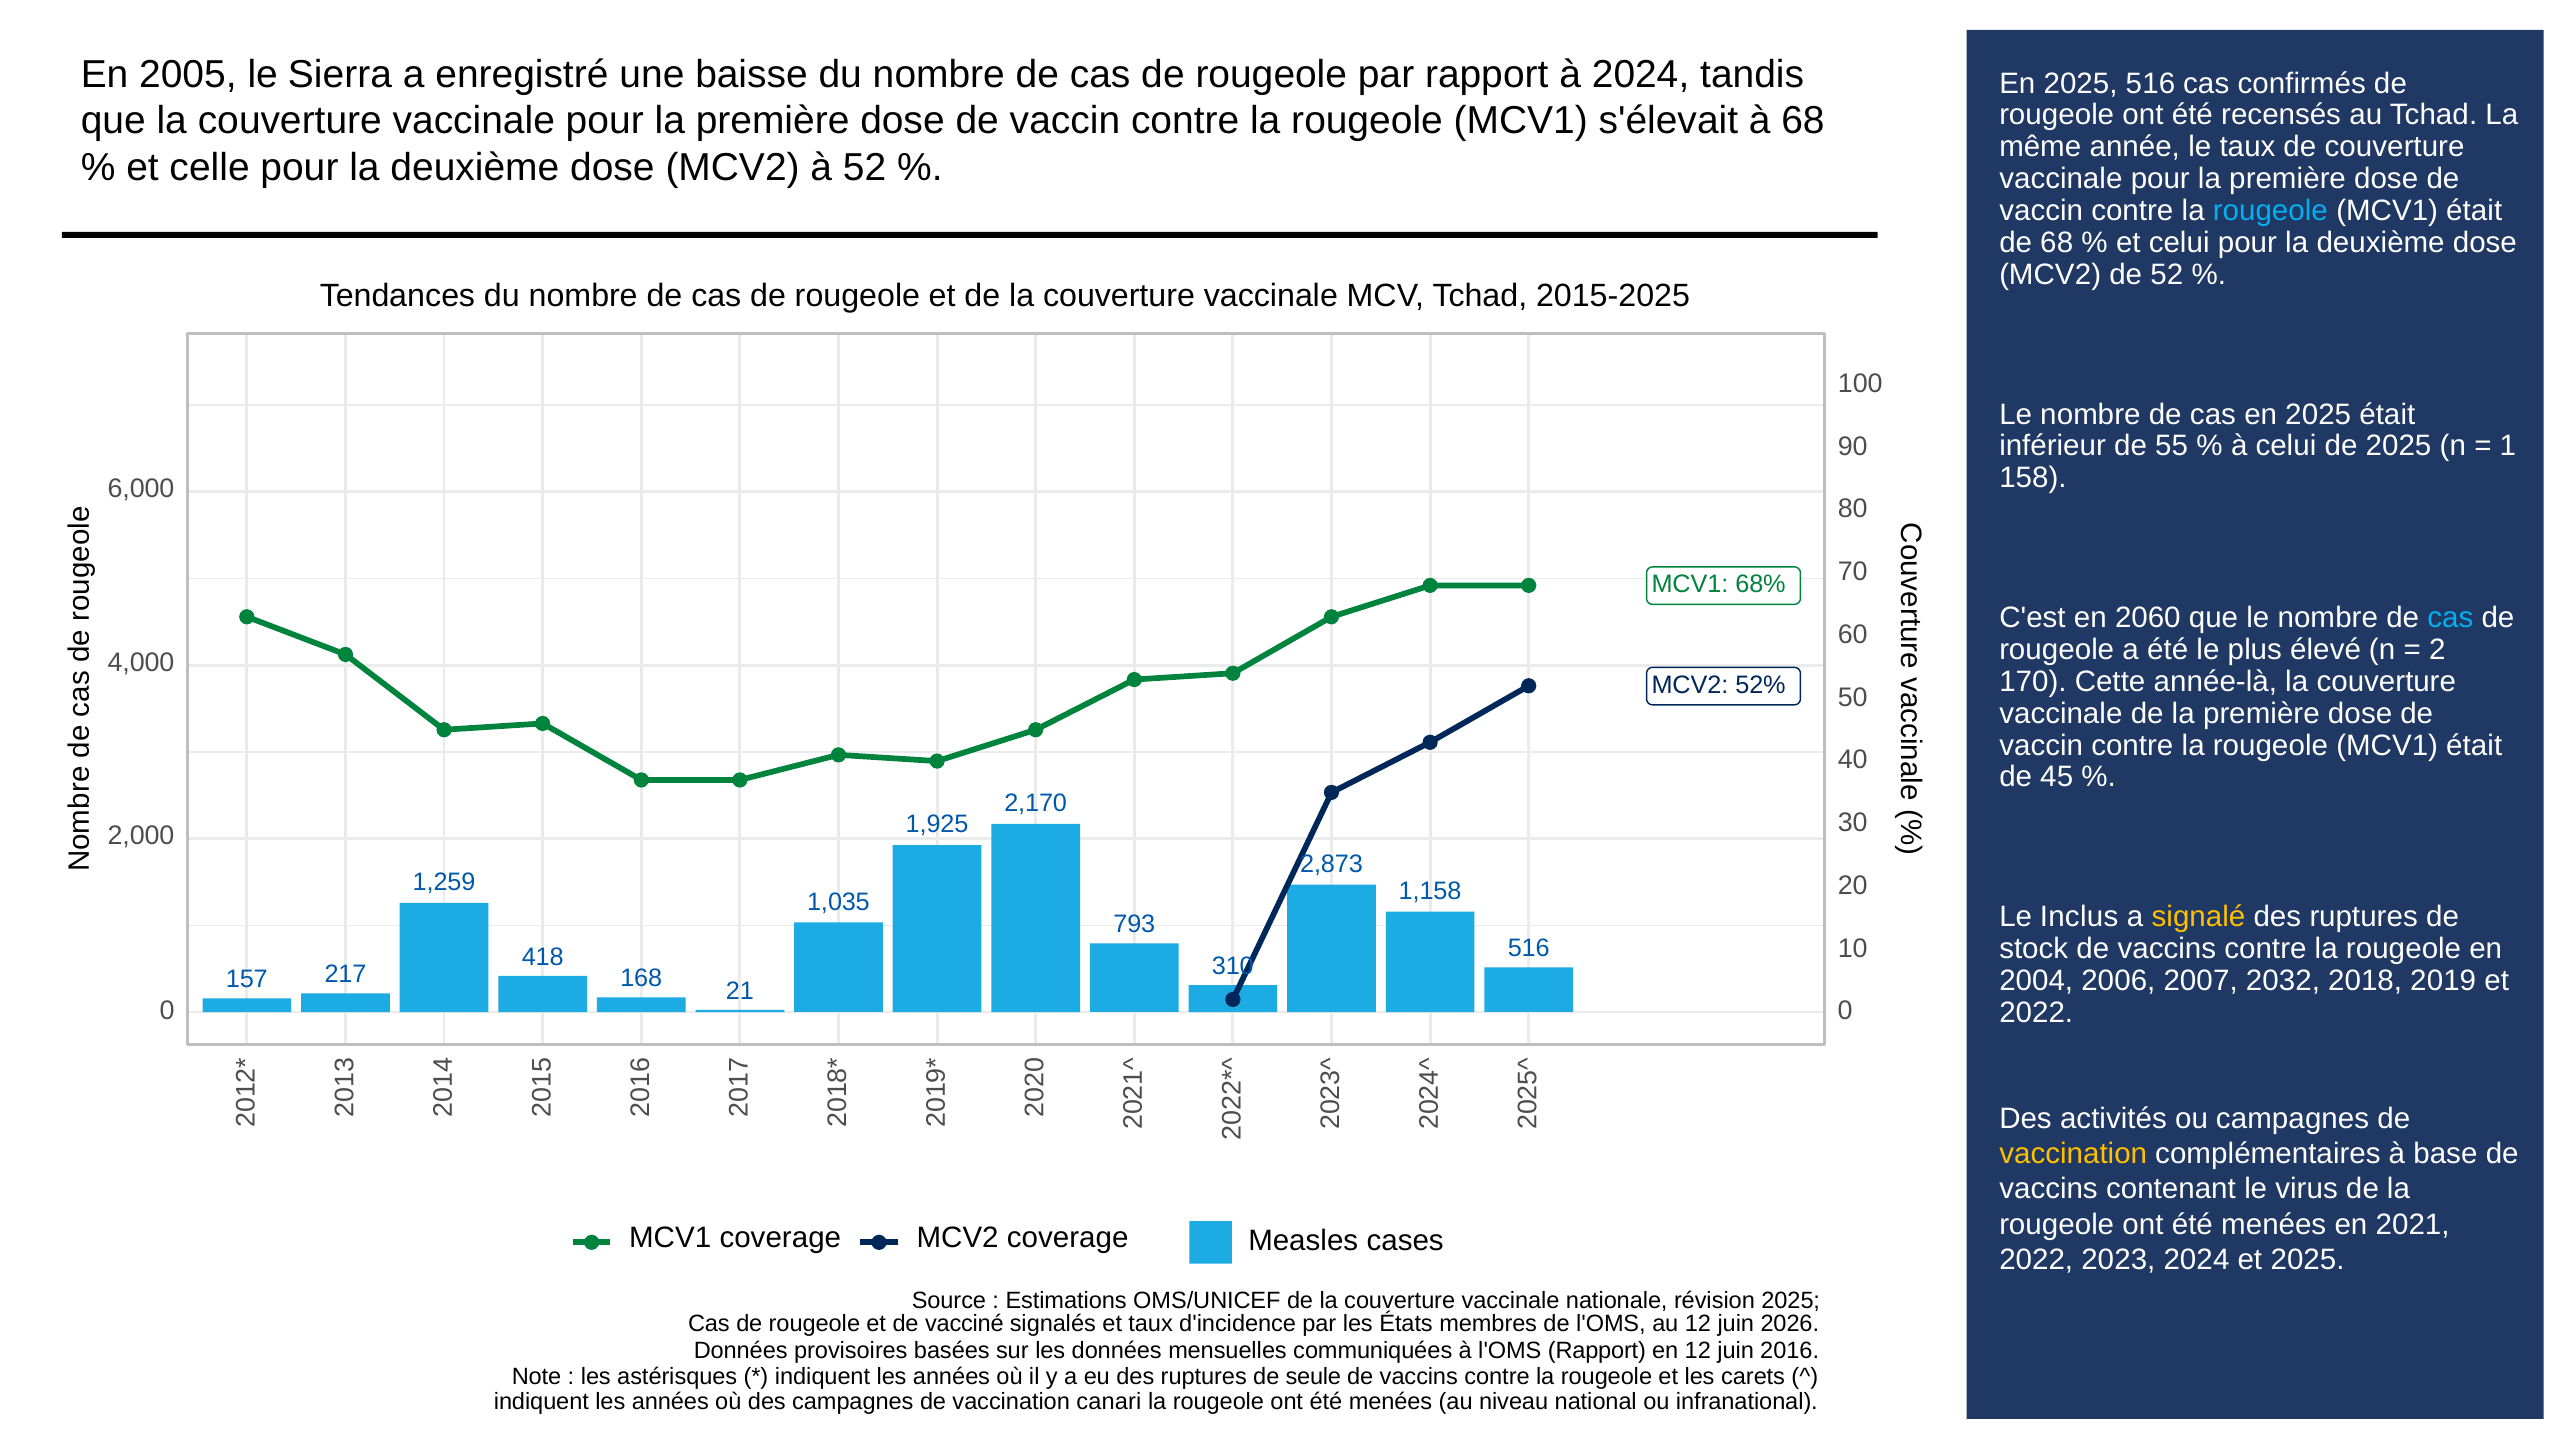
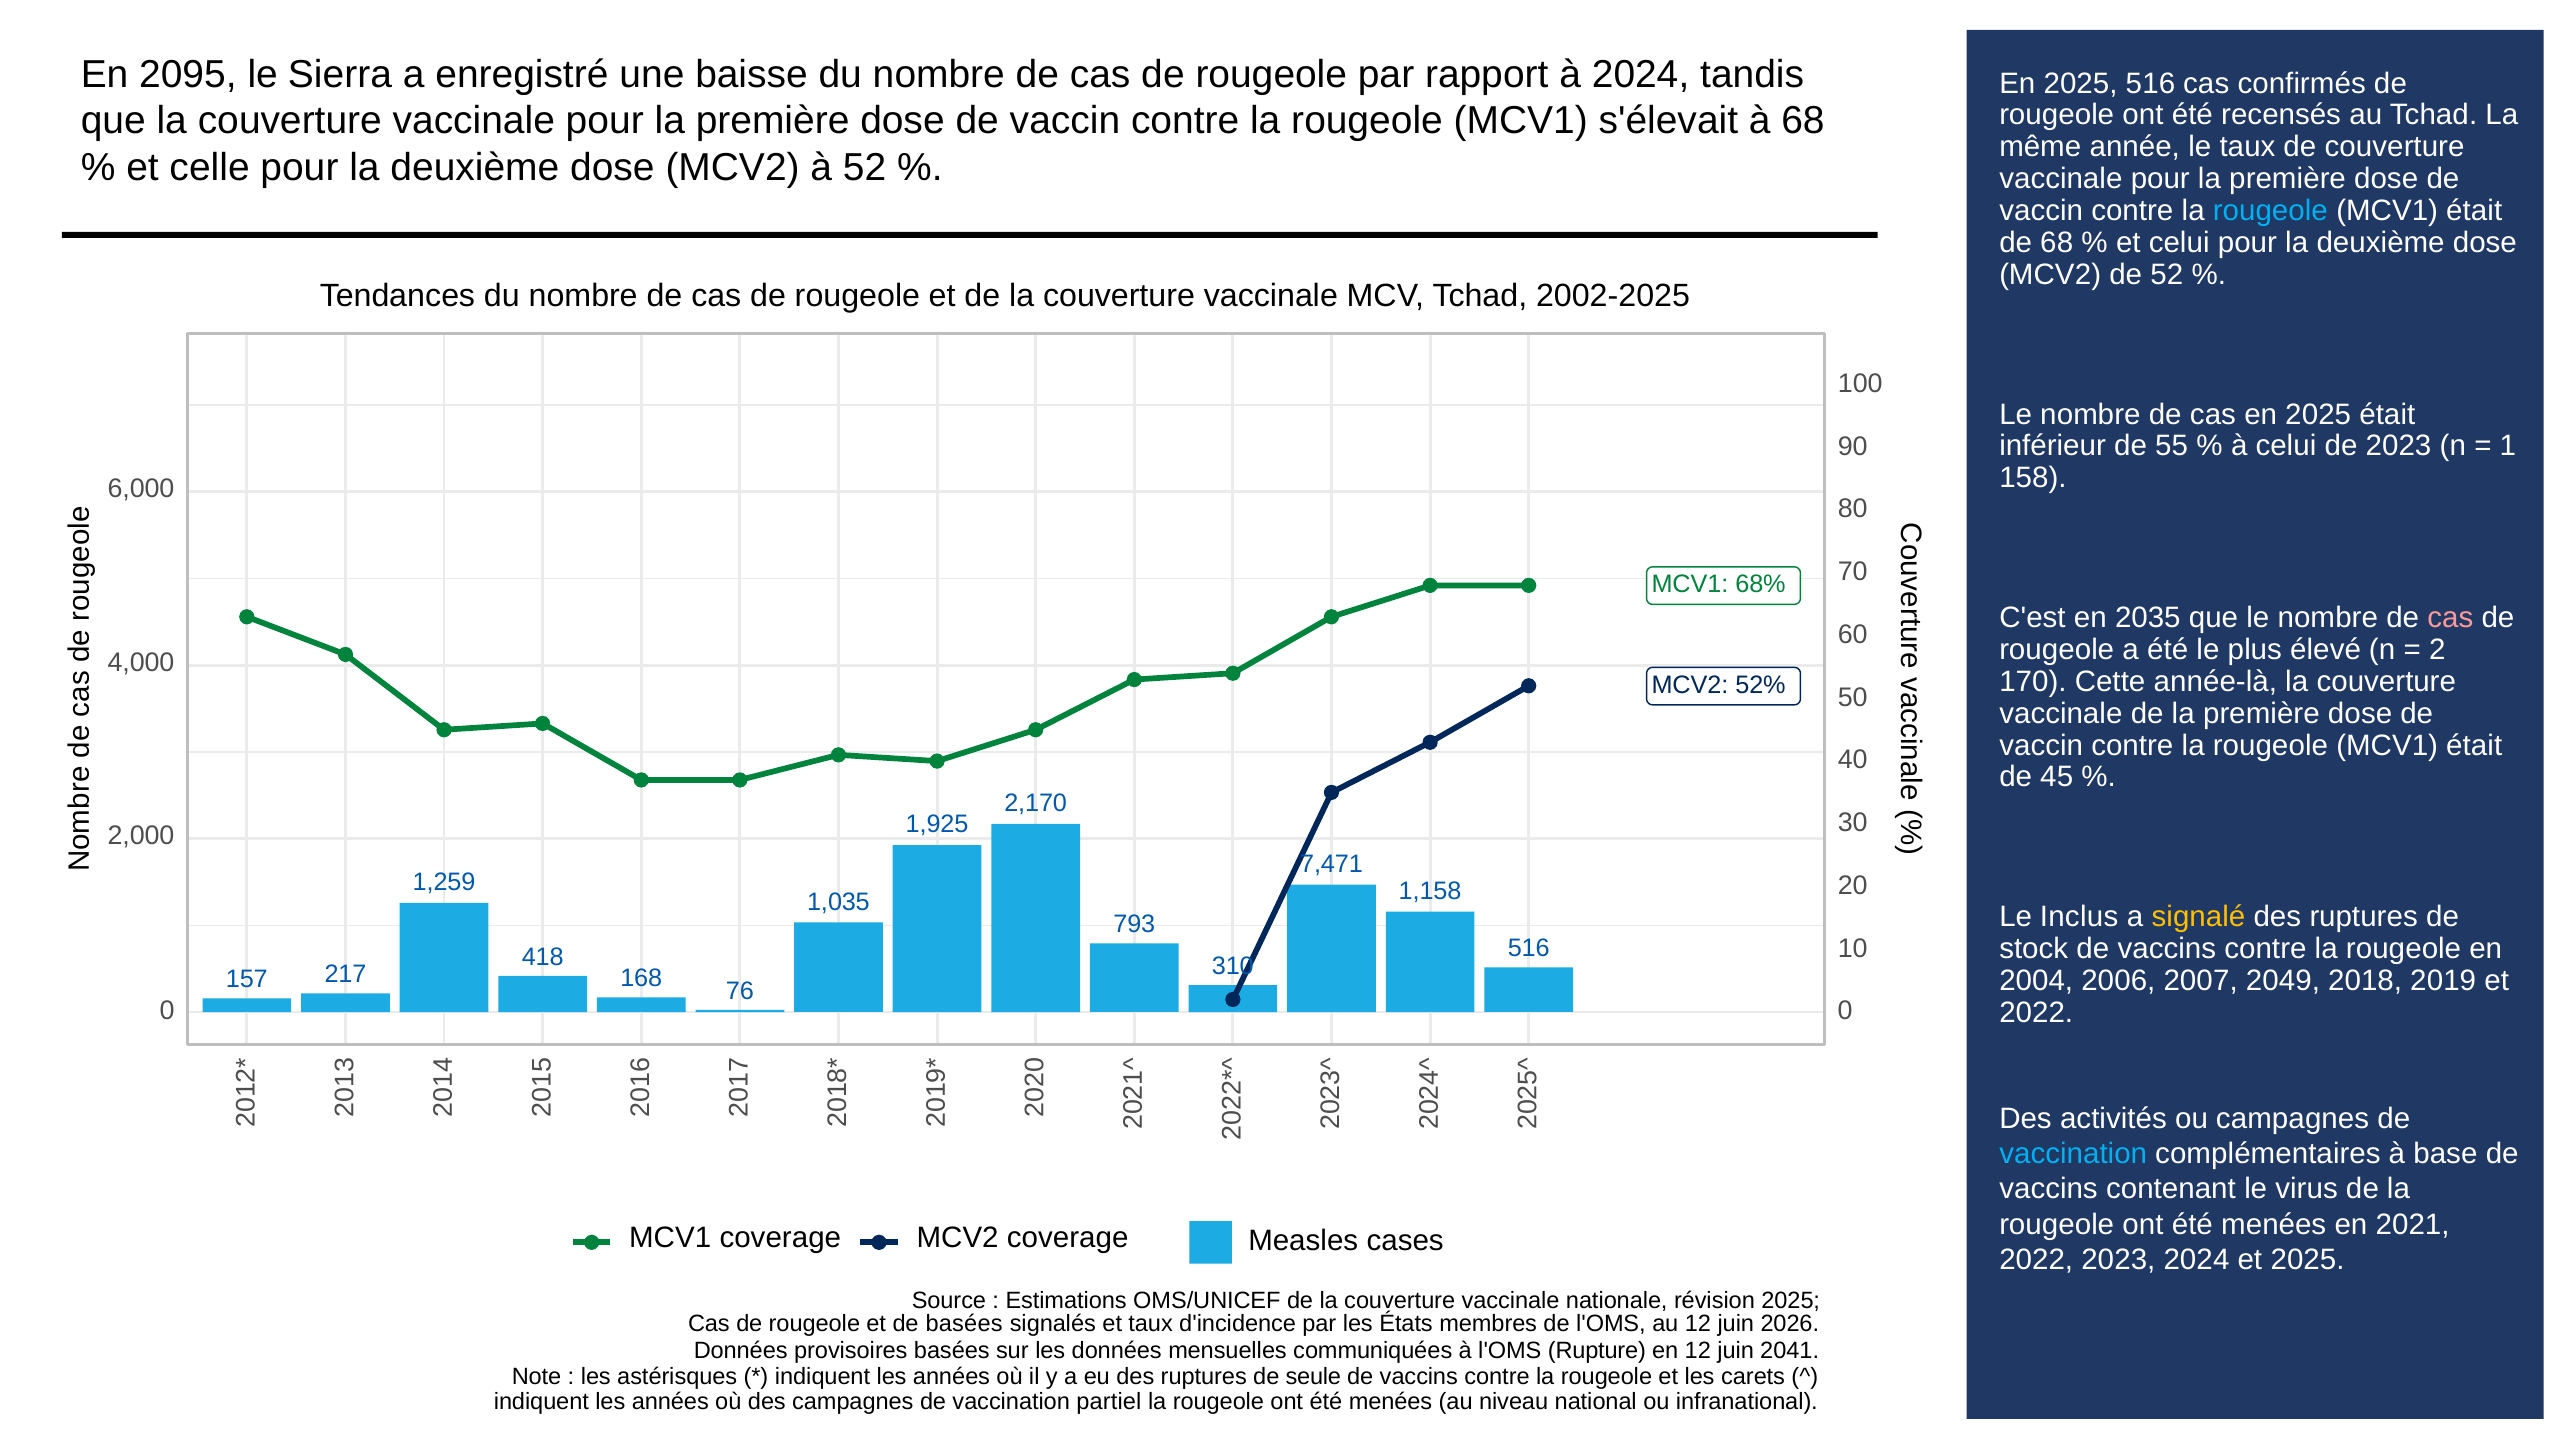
2005: 2005 -> 2095
2015-2025: 2015-2025 -> 2002-2025
de 2025: 2025 -> 2023
2060: 2060 -> 2035
cas at (2450, 618) colour: light blue -> pink
2,873: 2,873 -> 7,471
21: 21 -> 76
2032: 2032 -> 2049
vaccination at (2073, 1154) colour: yellow -> light blue
de vacciné: vacciné -> basées
l'OMS Rapport: Rapport -> Rupture
2016: 2016 -> 2041
canari: canari -> partiel
